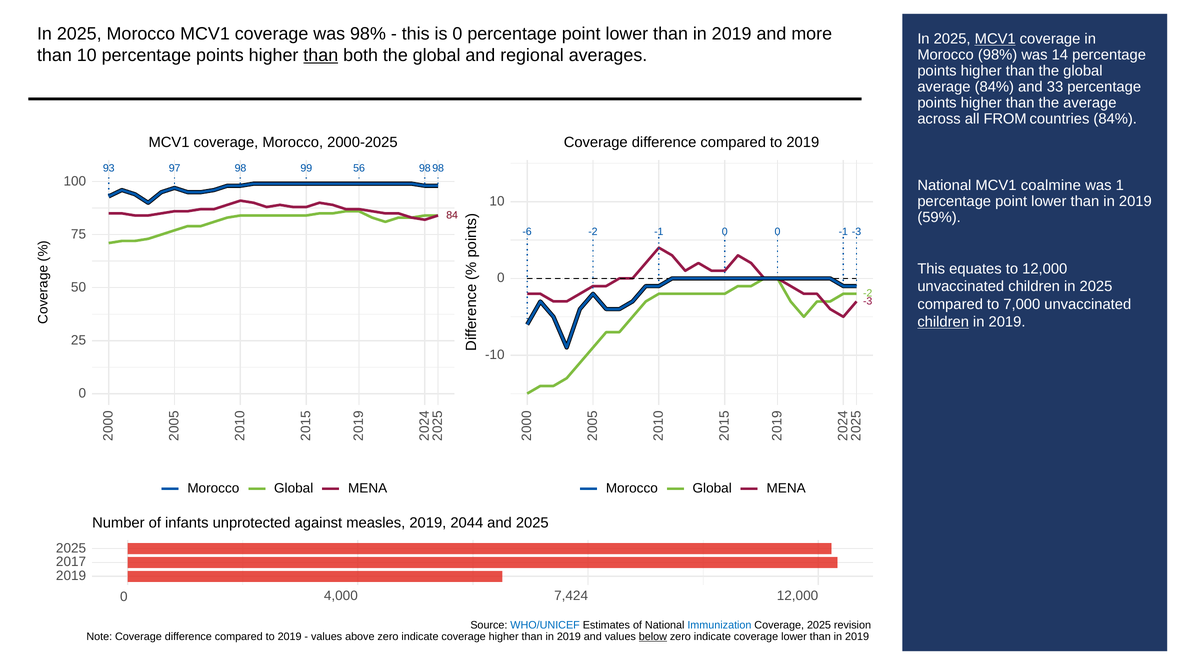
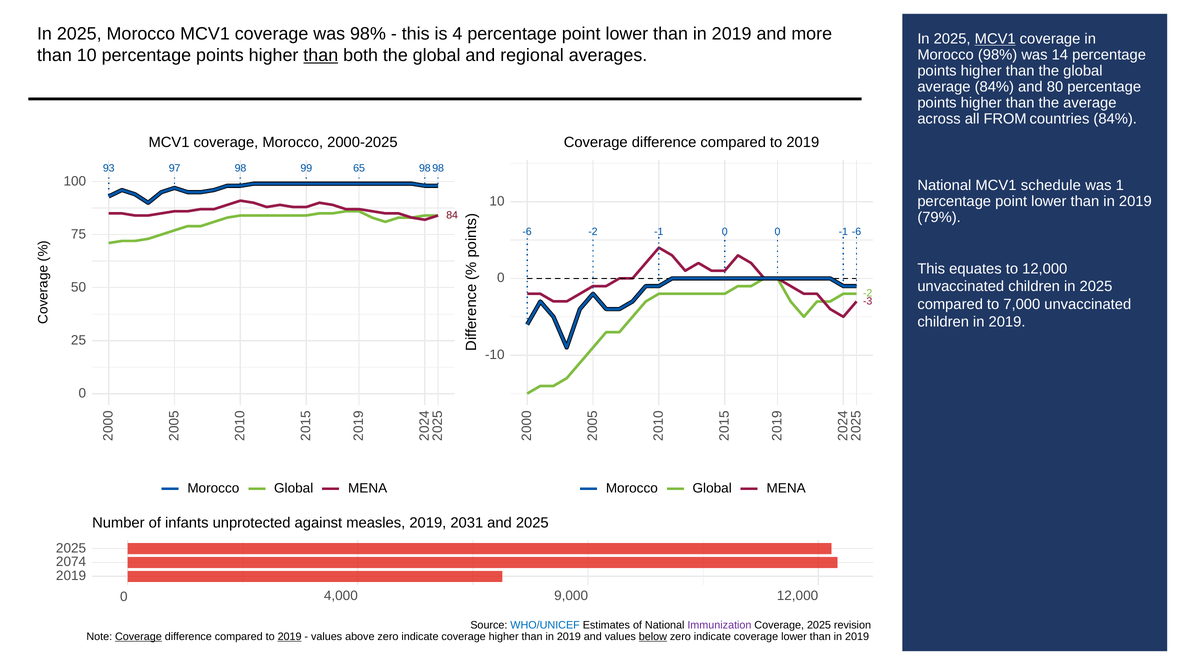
is 0: 0 -> 4
33: 33 -> 80
56: 56 -> 65
coalmine: coalmine -> schedule
59%: 59% -> 79%
-1 -3: -3 -> -6
children at (943, 322) underline: present -> none
2044: 2044 -> 2031
2017: 2017 -> 2074
7,424: 7,424 -> 9,000
Immunization colour: blue -> purple
Coverage at (138, 637) underline: none -> present
2019 at (290, 637) underline: none -> present
